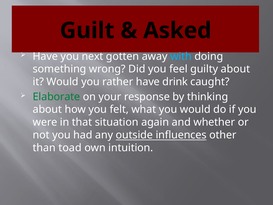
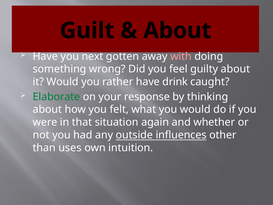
Asked at (177, 31): Asked -> About
with colour: light blue -> pink
toad: toad -> uses
